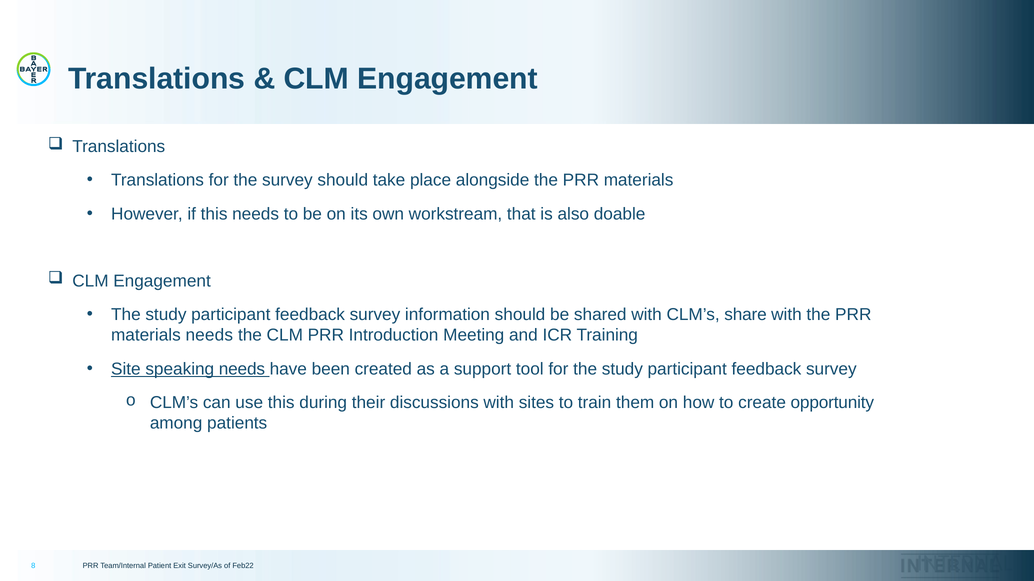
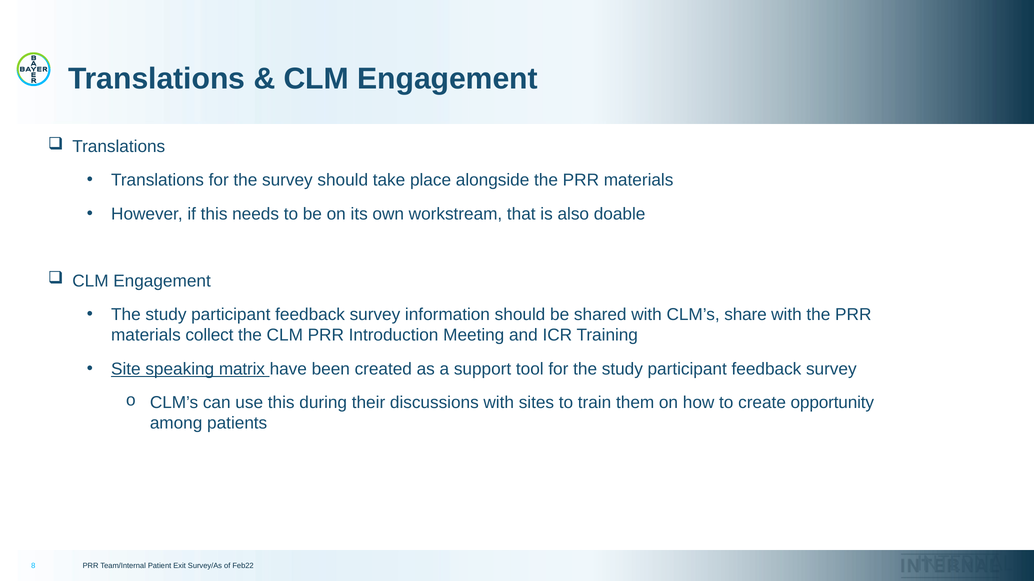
materials needs: needs -> collect
speaking needs: needs -> matrix
